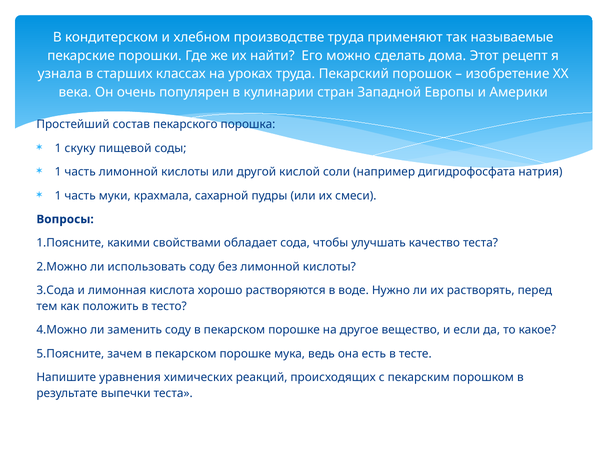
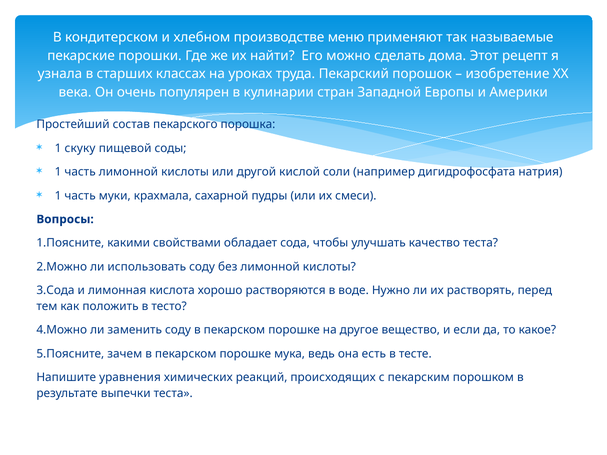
производстве труда: труда -> меню
